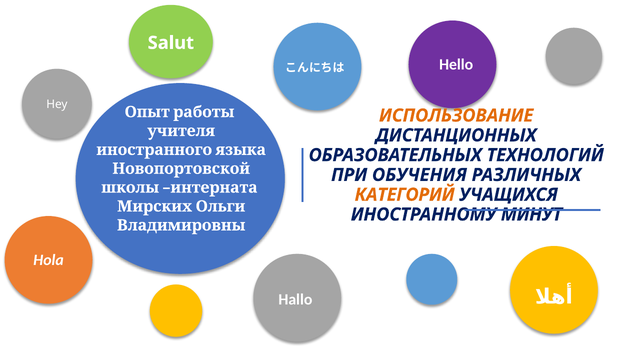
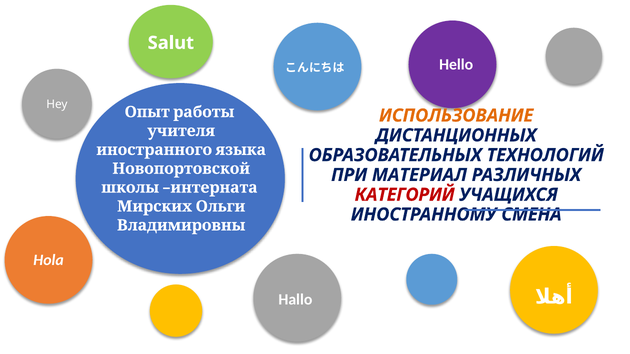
ОБУЧЕНИЯ: ОБУЧЕНИЯ -> МАТЕРИАЛ
КАТЕГОРИЙ colour: orange -> red
МИНУТ: МИНУТ -> СМЕНА
